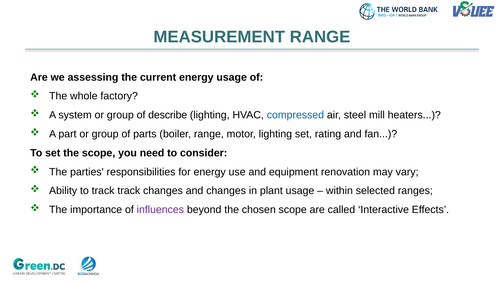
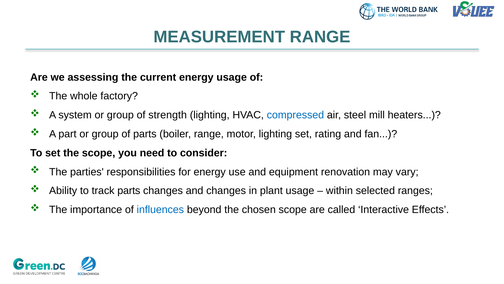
describe: describe -> strength
track track: track -> parts
influences colour: purple -> blue
